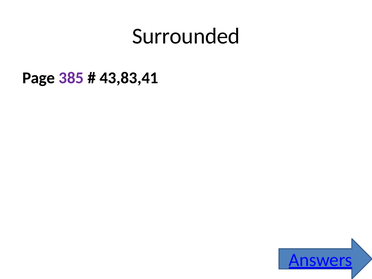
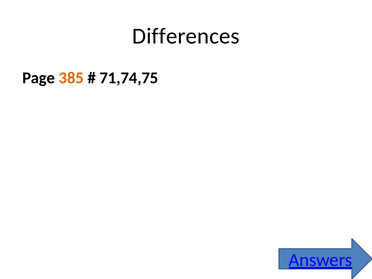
Surrounded: Surrounded -> Differences
385 colour: purple -> orange
43,83,41: 43,83,41 -> 71,74,75
